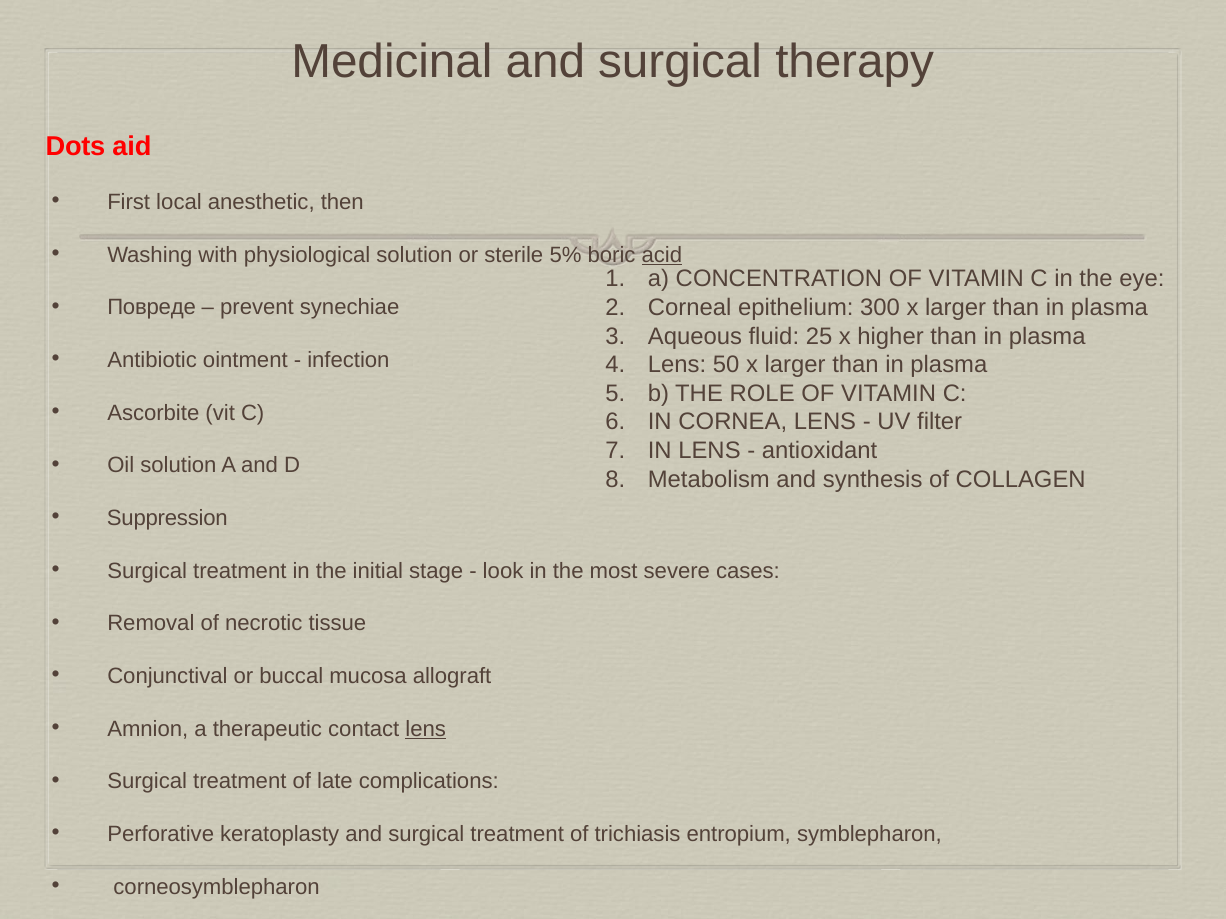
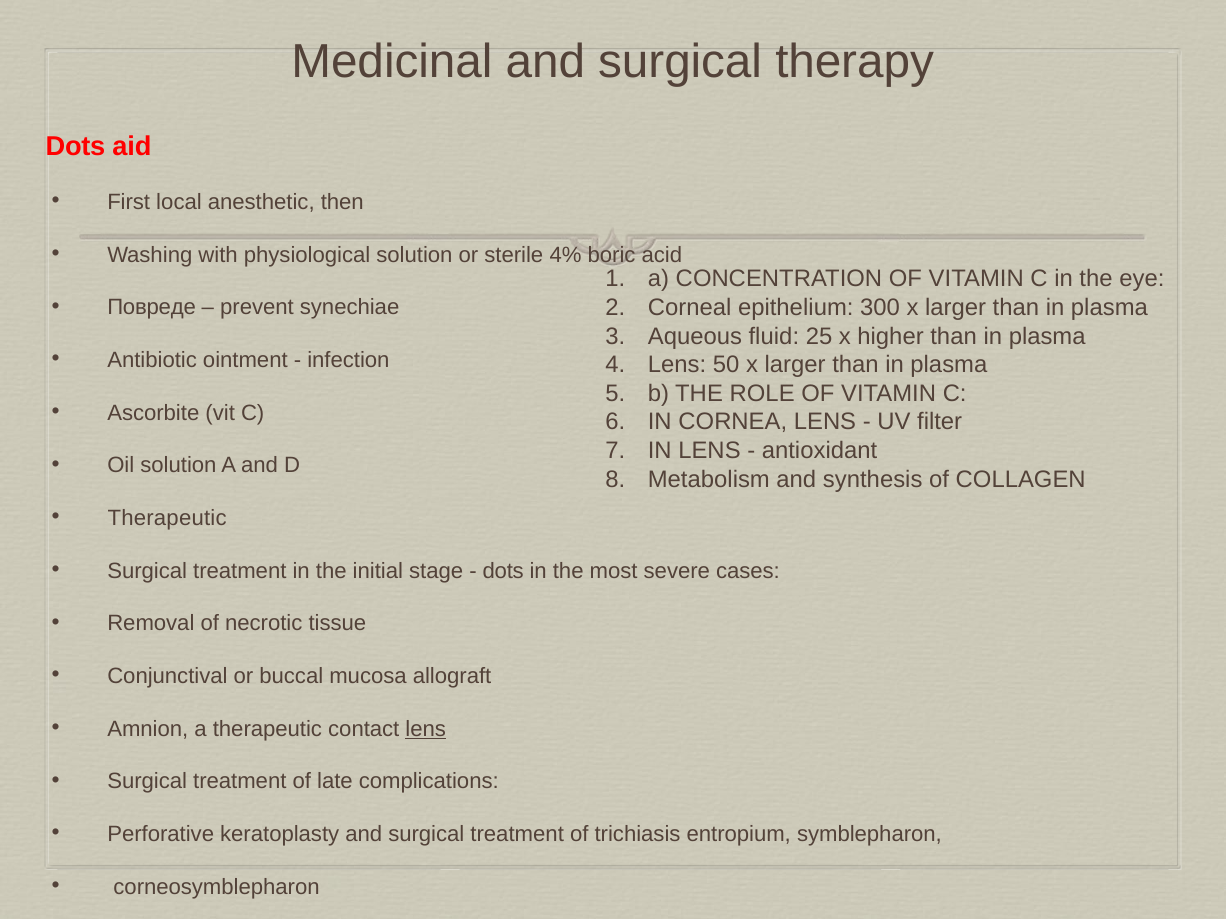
5%: 5% -> 4%
acid underline: present -> none
Suppression at (167, 519): Suppression -> Therapeutic
look at (503, 571): look -> dots
